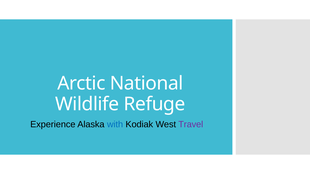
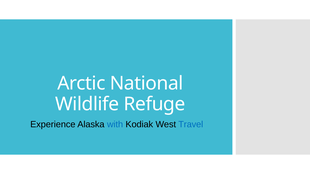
Travel colour: purple -> blue
